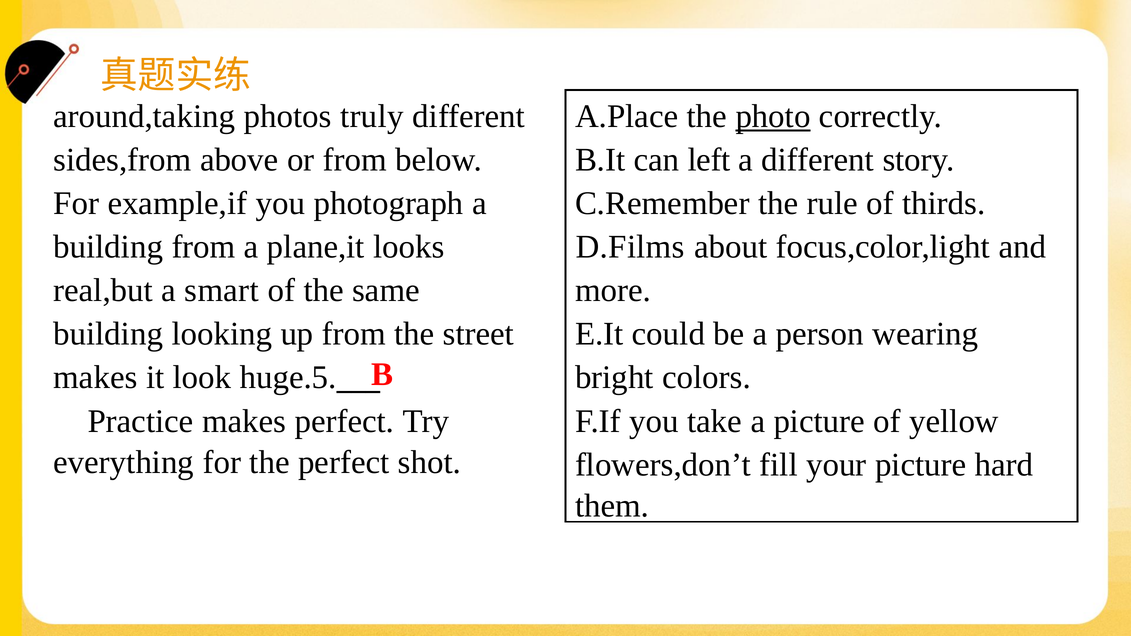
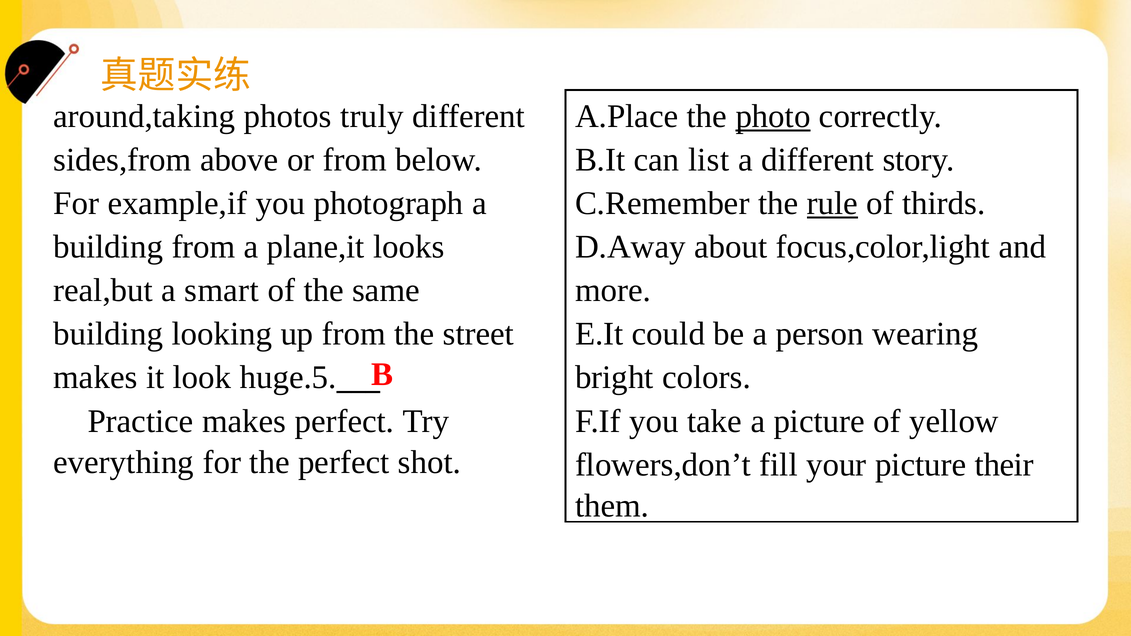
left: left -> list
rule underline: none -> present
D.Films: D.Films -> D.Away
hard: hard -> their
